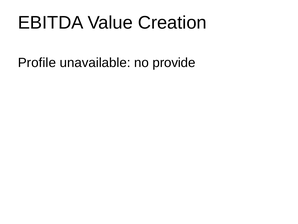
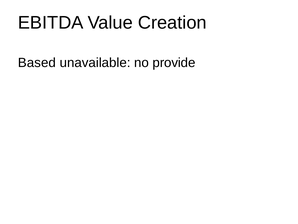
Profile: Profile -> Based
